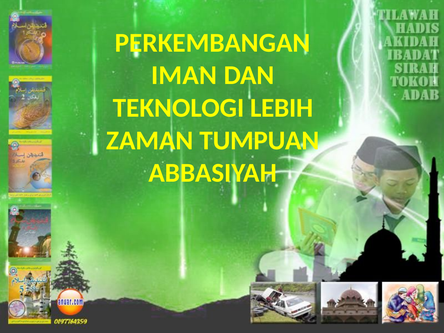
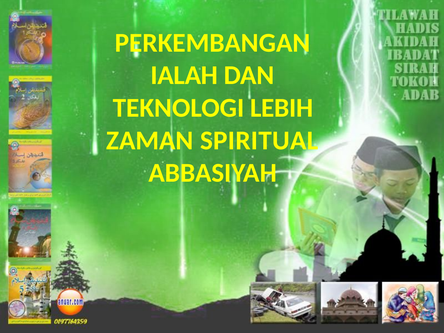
IMAN: IMAN -> IALAH
TUMPUAN: TUMPUAN -> SPIRITUAL
